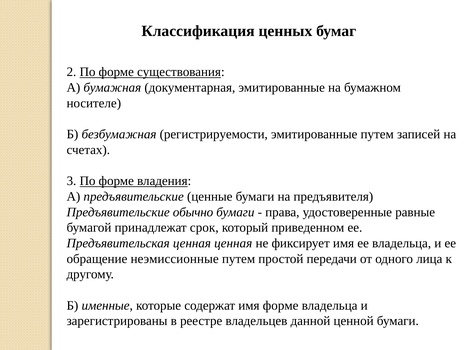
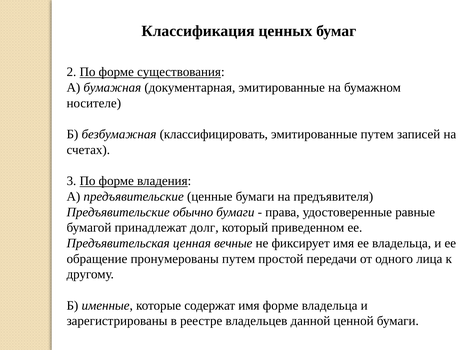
регистрируемости: регистрируемости -> классифицировать
срок: срок -> долг
ценная ценная: ценная -> вечные
неэмиссионные: неэмиссионные -> пронумерованы
